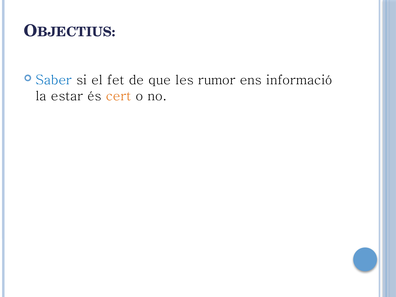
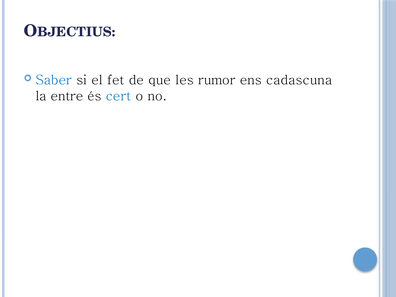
informació: informació -> cadascuna
estar: estar -> entre
cert colour: orange -> blue
